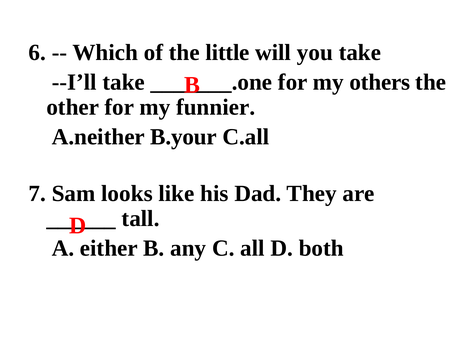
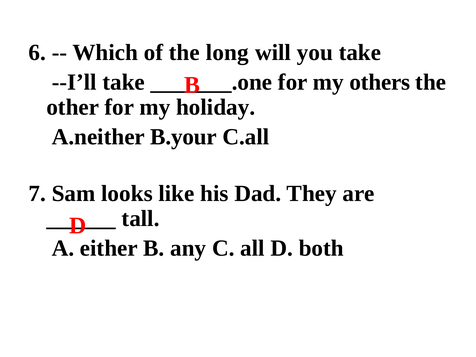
little: little -> long
funnier: funnier -> holiday
